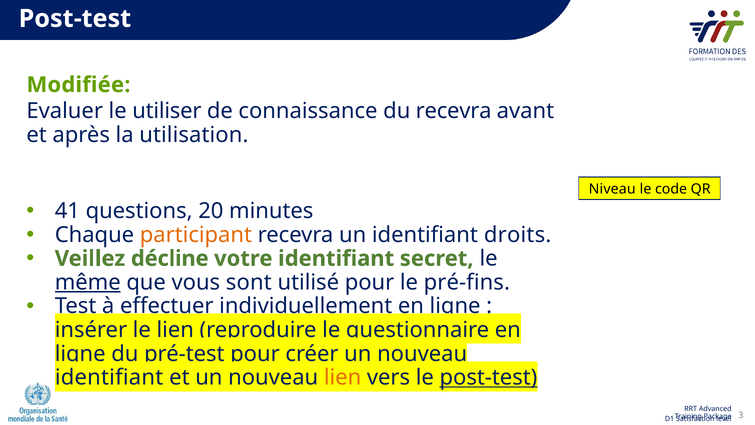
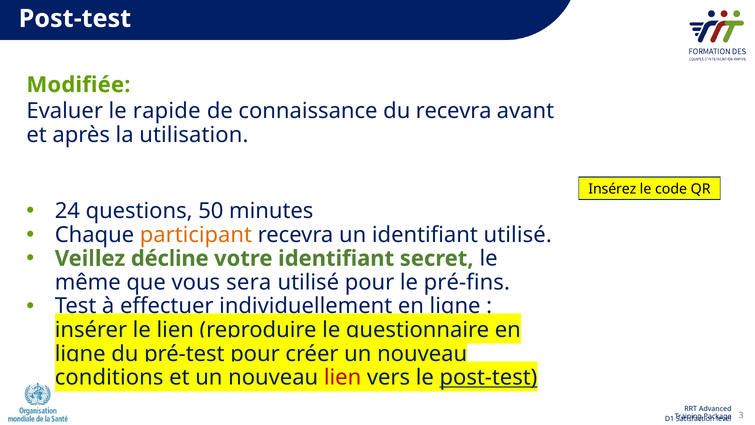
utiliser: utiliser -> rapide
Niveau: Niveau -> Insérez
41: 41 -> 24
20: 20 -> 50
identifiant droits: droits -> utilisé
même underline: present -> none
sont: sont -> sera
identifiant at (109, 377): identifiant -> conditions
lien at (343, 377) colour: orange -> red
